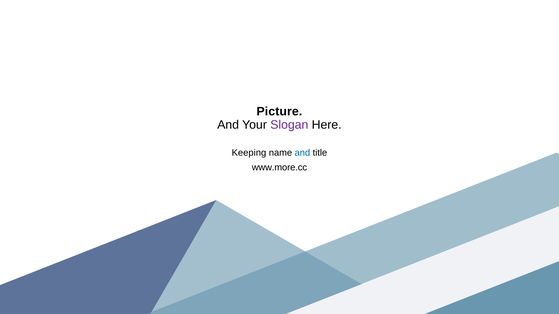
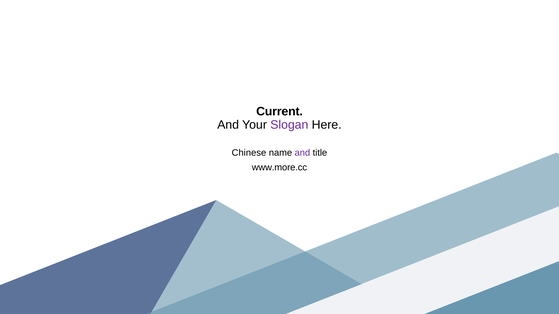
Picture: Picture -> Current
Keeping: Keeping -> Chinese
and at (302, 153) colour: blue -> purple
